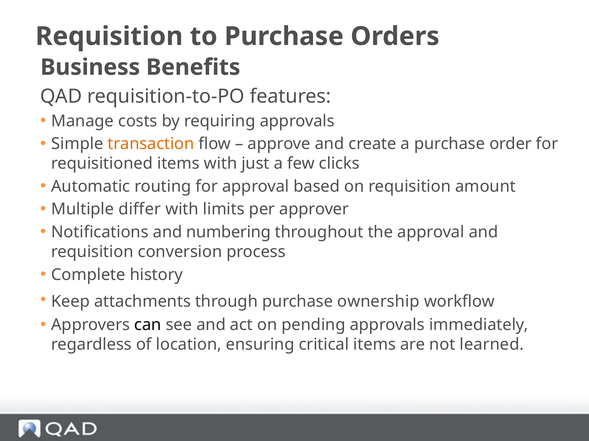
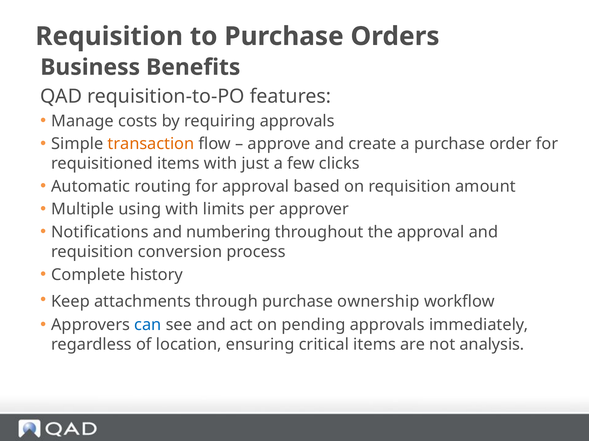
differ: differ -> using
can colour: black -> blue
learned: learned -> analysis
